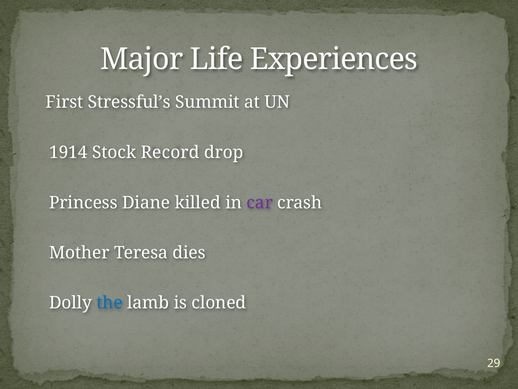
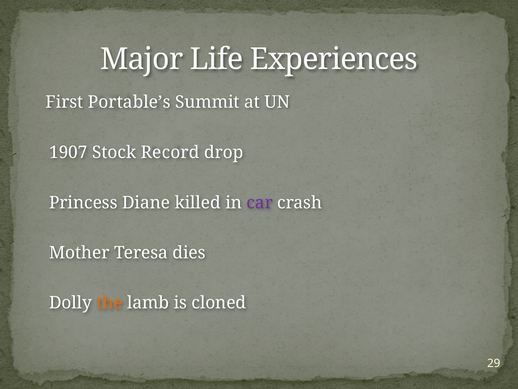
Stressful’s: Stressful’s -> Portable’s
1914: 1914 -> 1907
the colour: blue -> orange
